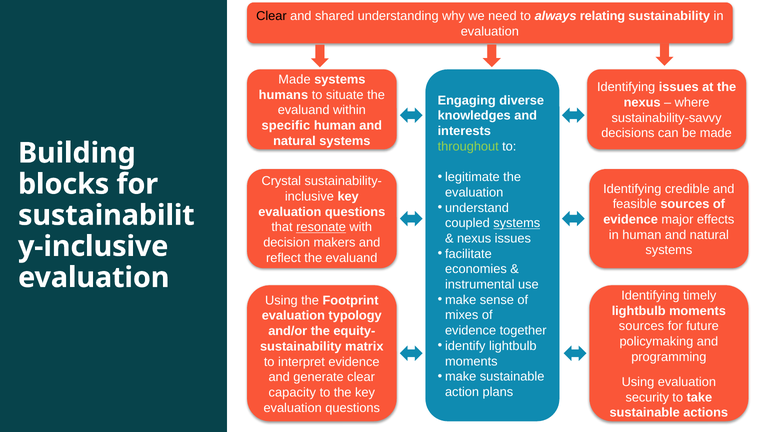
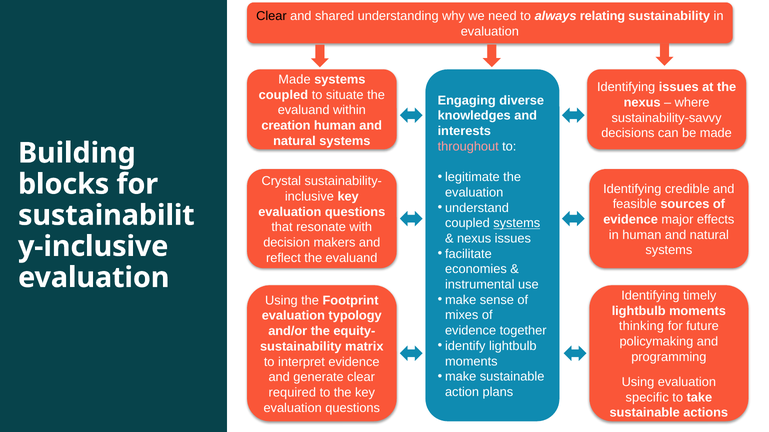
humans at (283, 95): humans -> coupled
specific: specific -> creation
throughout colour: light green -> pink
resonate underline: present -> none
sources at (641, 327): sources -> thinking
capacity: capacity -> required
security: security -> specific
